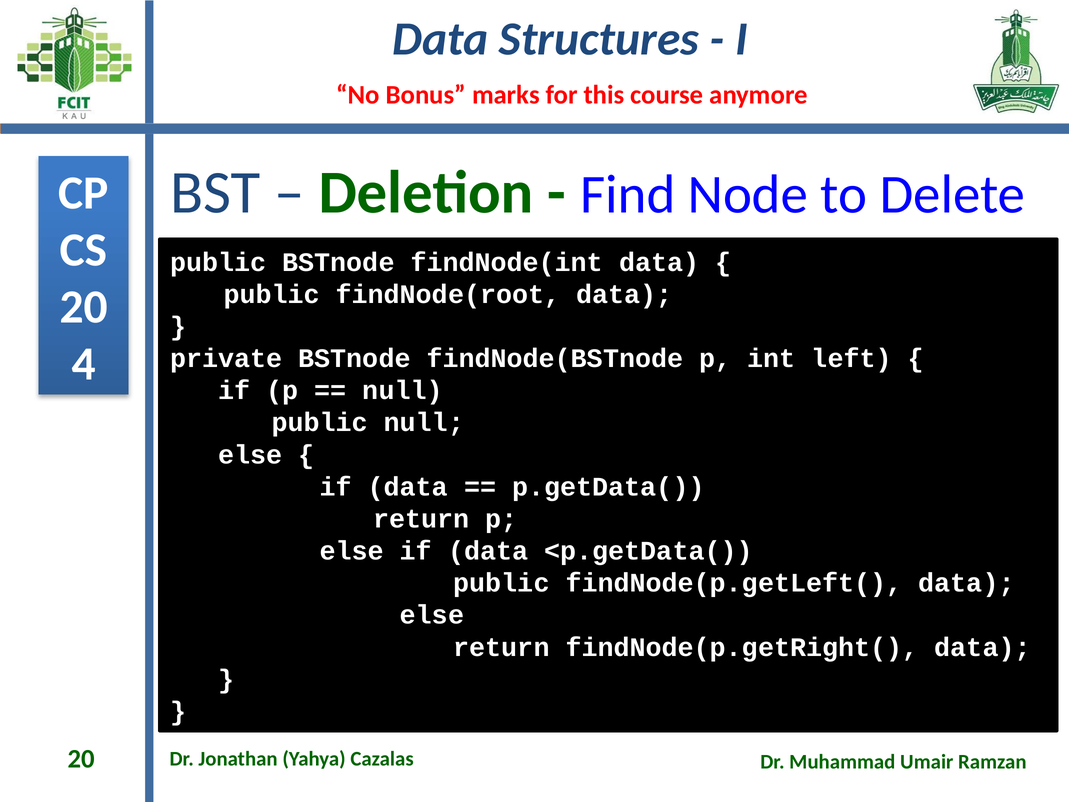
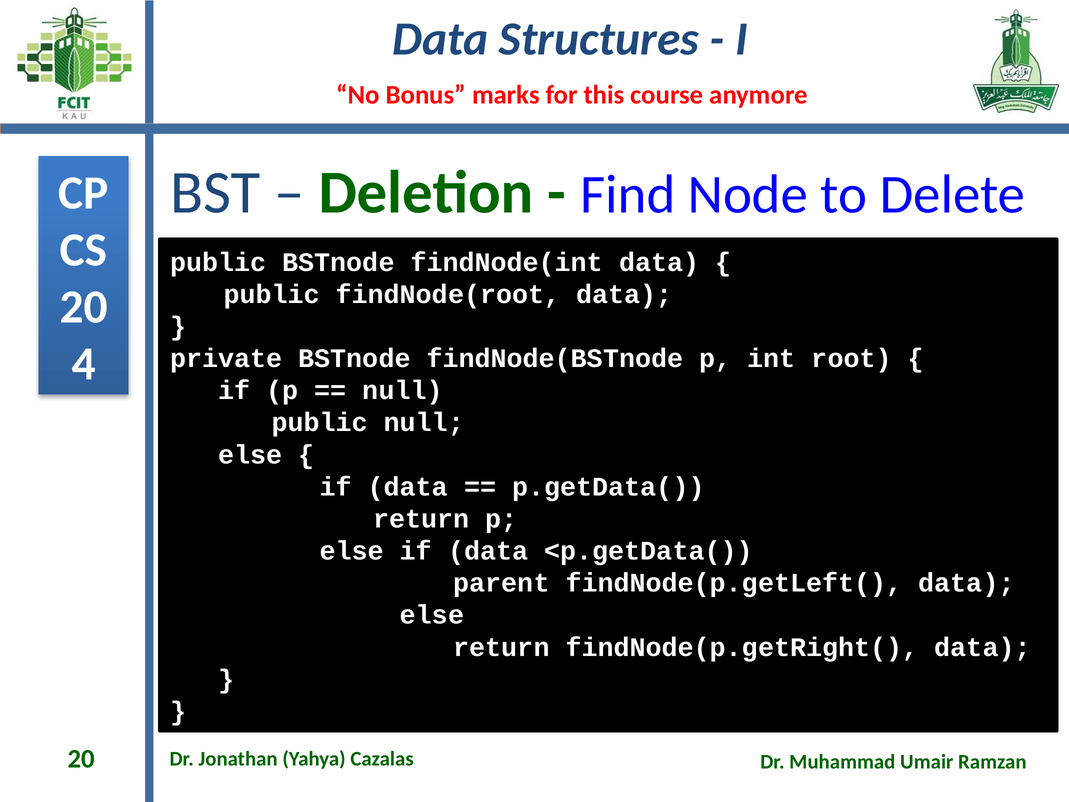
left: left -> root
public at (501, 583): public -> parent
